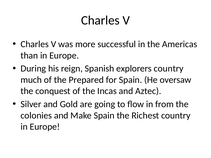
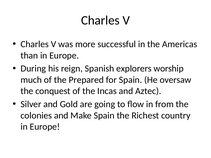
explorers country: country -> worship
